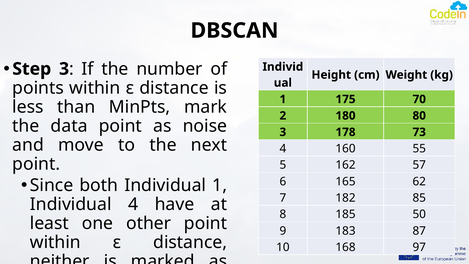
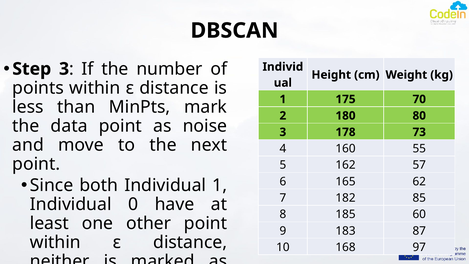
Individual 4: 4 -> 0
50: 50 -> 60
